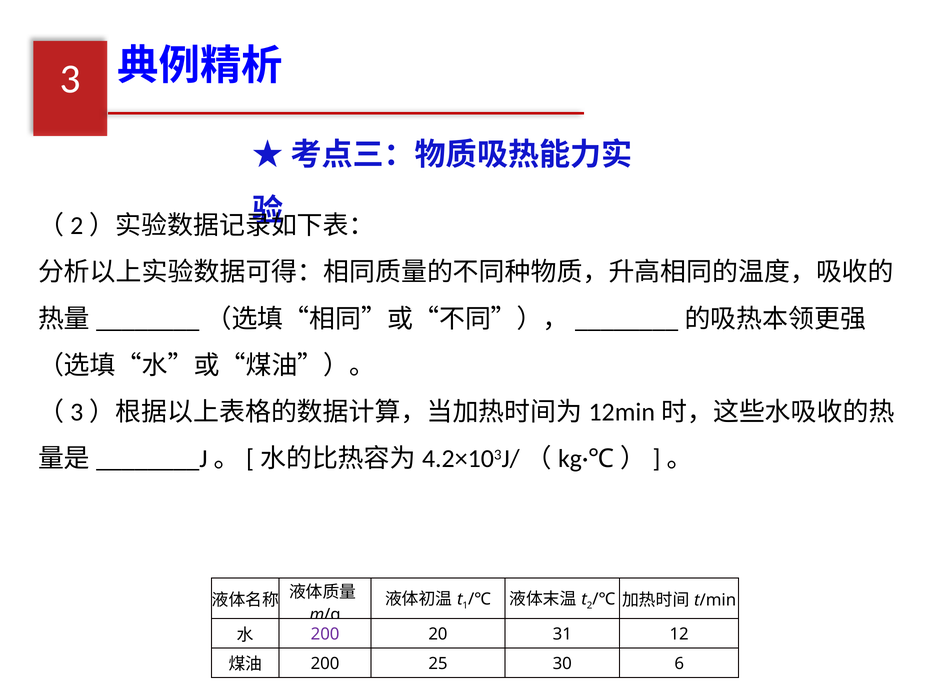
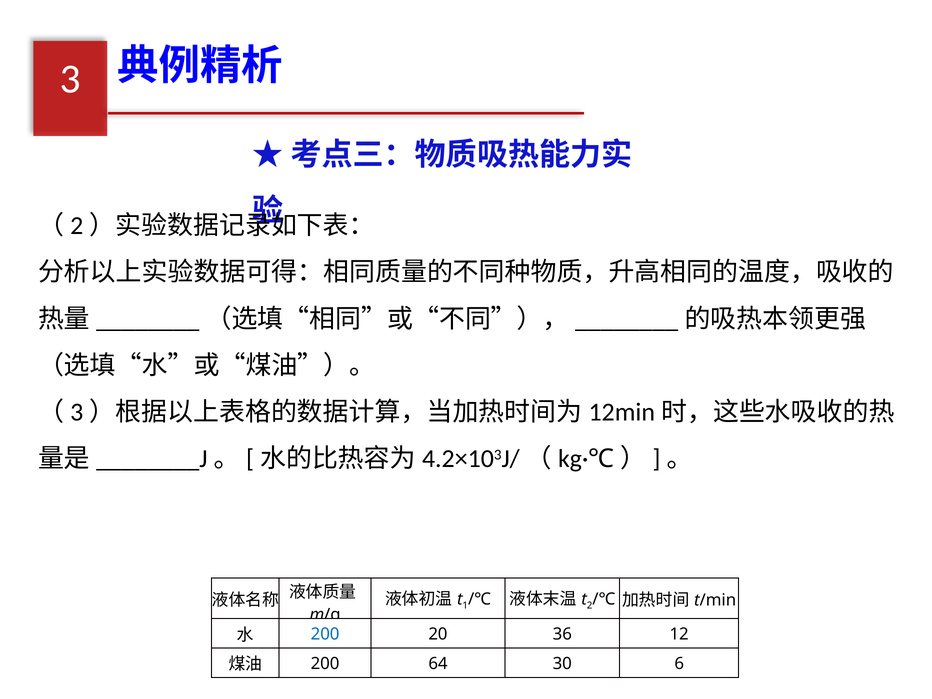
200 at (325, 634) colour: purple -> blue
31: 31 -> 36
25: 25 -> 64
